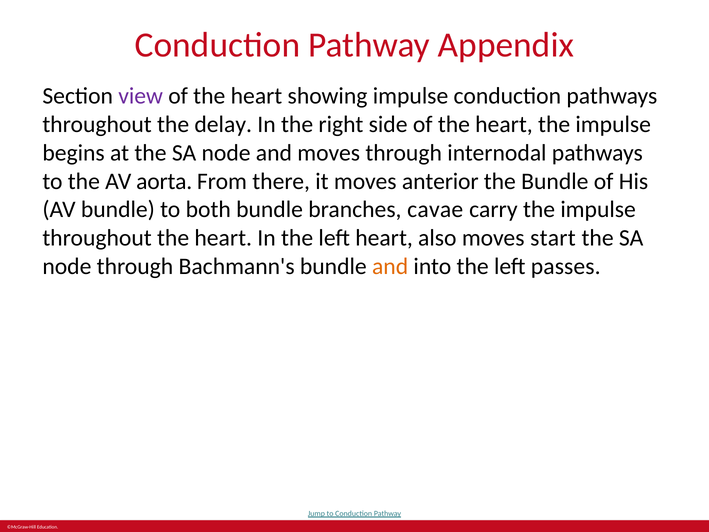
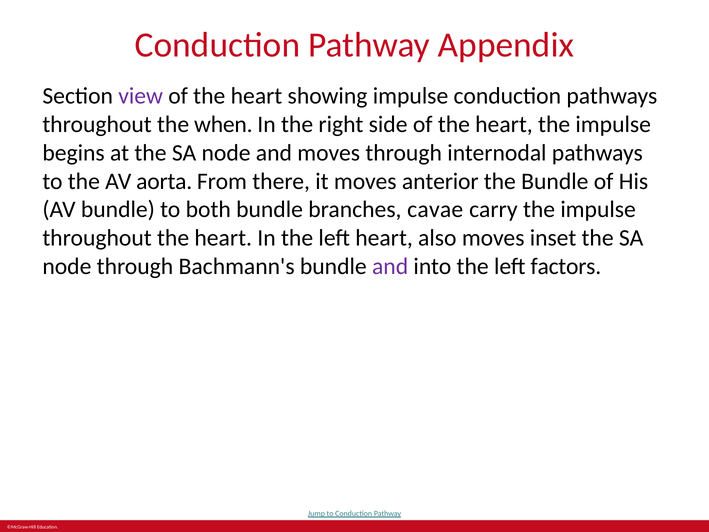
delay: delay -> when
start: start -> inset
and at (390, 266) colour: orange -> purple
passes: passes -> factors
